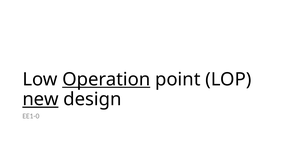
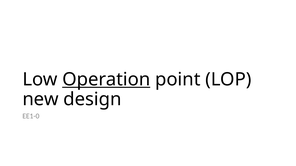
new underline: present -> none
